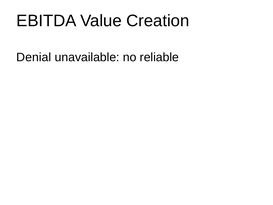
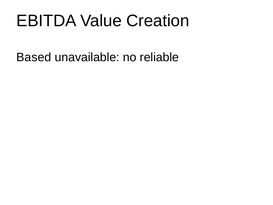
Denial: Denial -> Based
